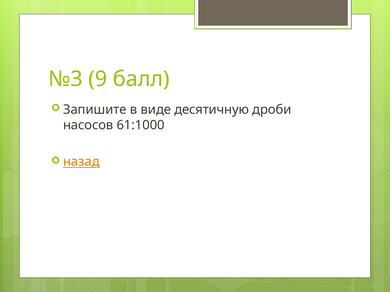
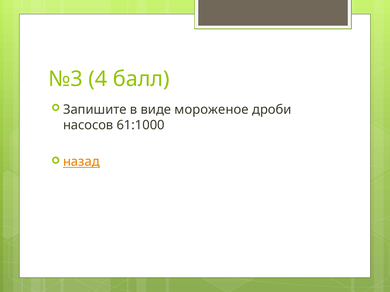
9: 9 -> 4
десятичную: десятичную -> мороженое
